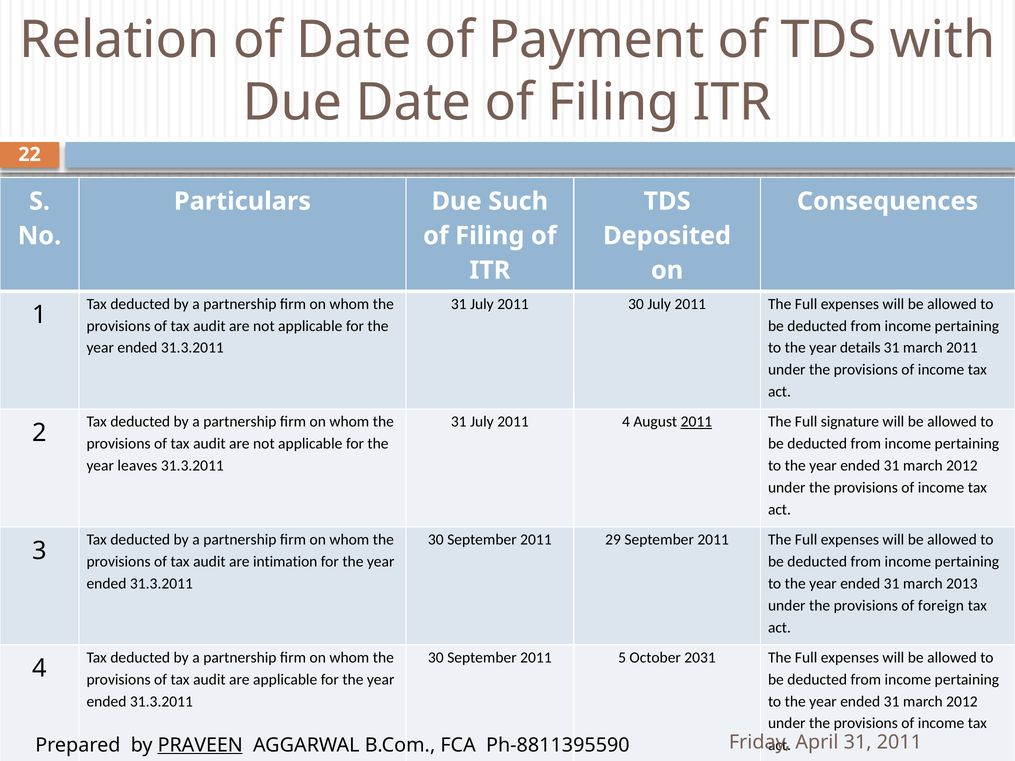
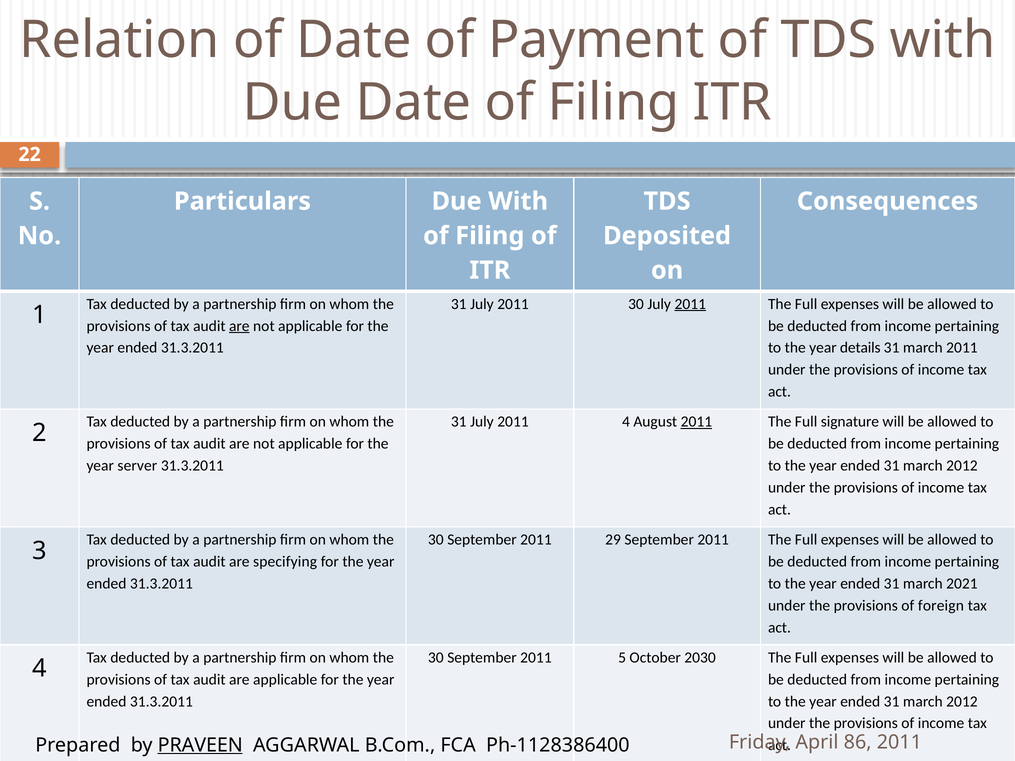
Due Such: Such -> With
2011 at (690, 304) underline: none -> present
are at (239, 326) underline: none -> present
leaves: leaves -> server
intimation: intimation -> specifying
2013: 2013 -> 2021
2031: 2031 -> 2030
April 31: 31 -> 86
Ph-8811395590: Ph-8811395590 -> Ph-1128386400
